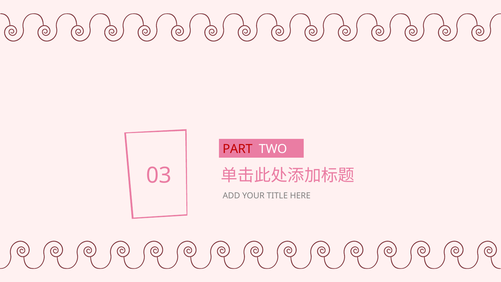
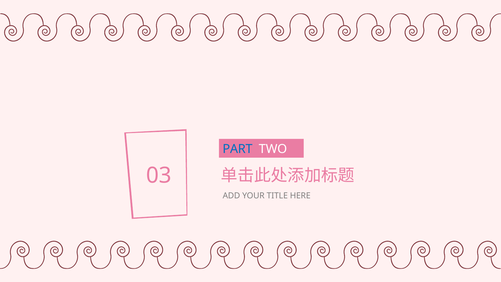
PART colour: red -> blue
